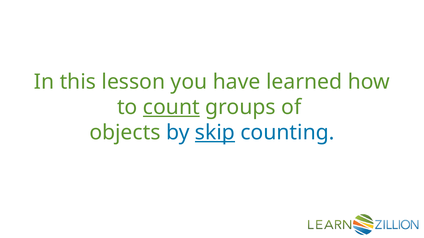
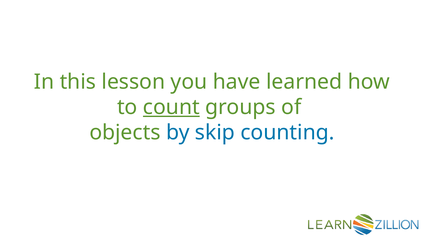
skip underline: present -> none
